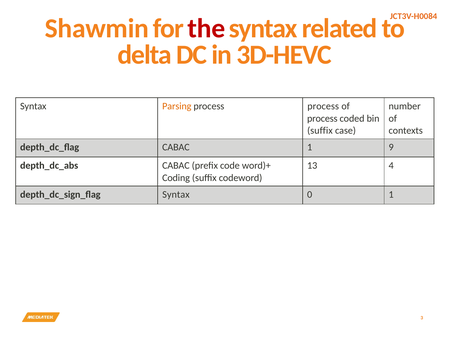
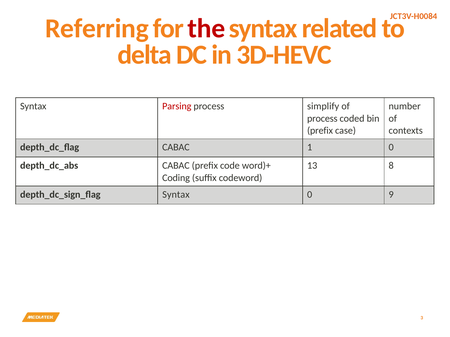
Shawmin: Shawmin -> Referring
Parsing colour: orange -> red
process process: process -> simplify
suffix at (320, 131): suffix -> prefix
1 9: 9 -> 0
4: 4 -> 8
0 1: 1 -> 9
